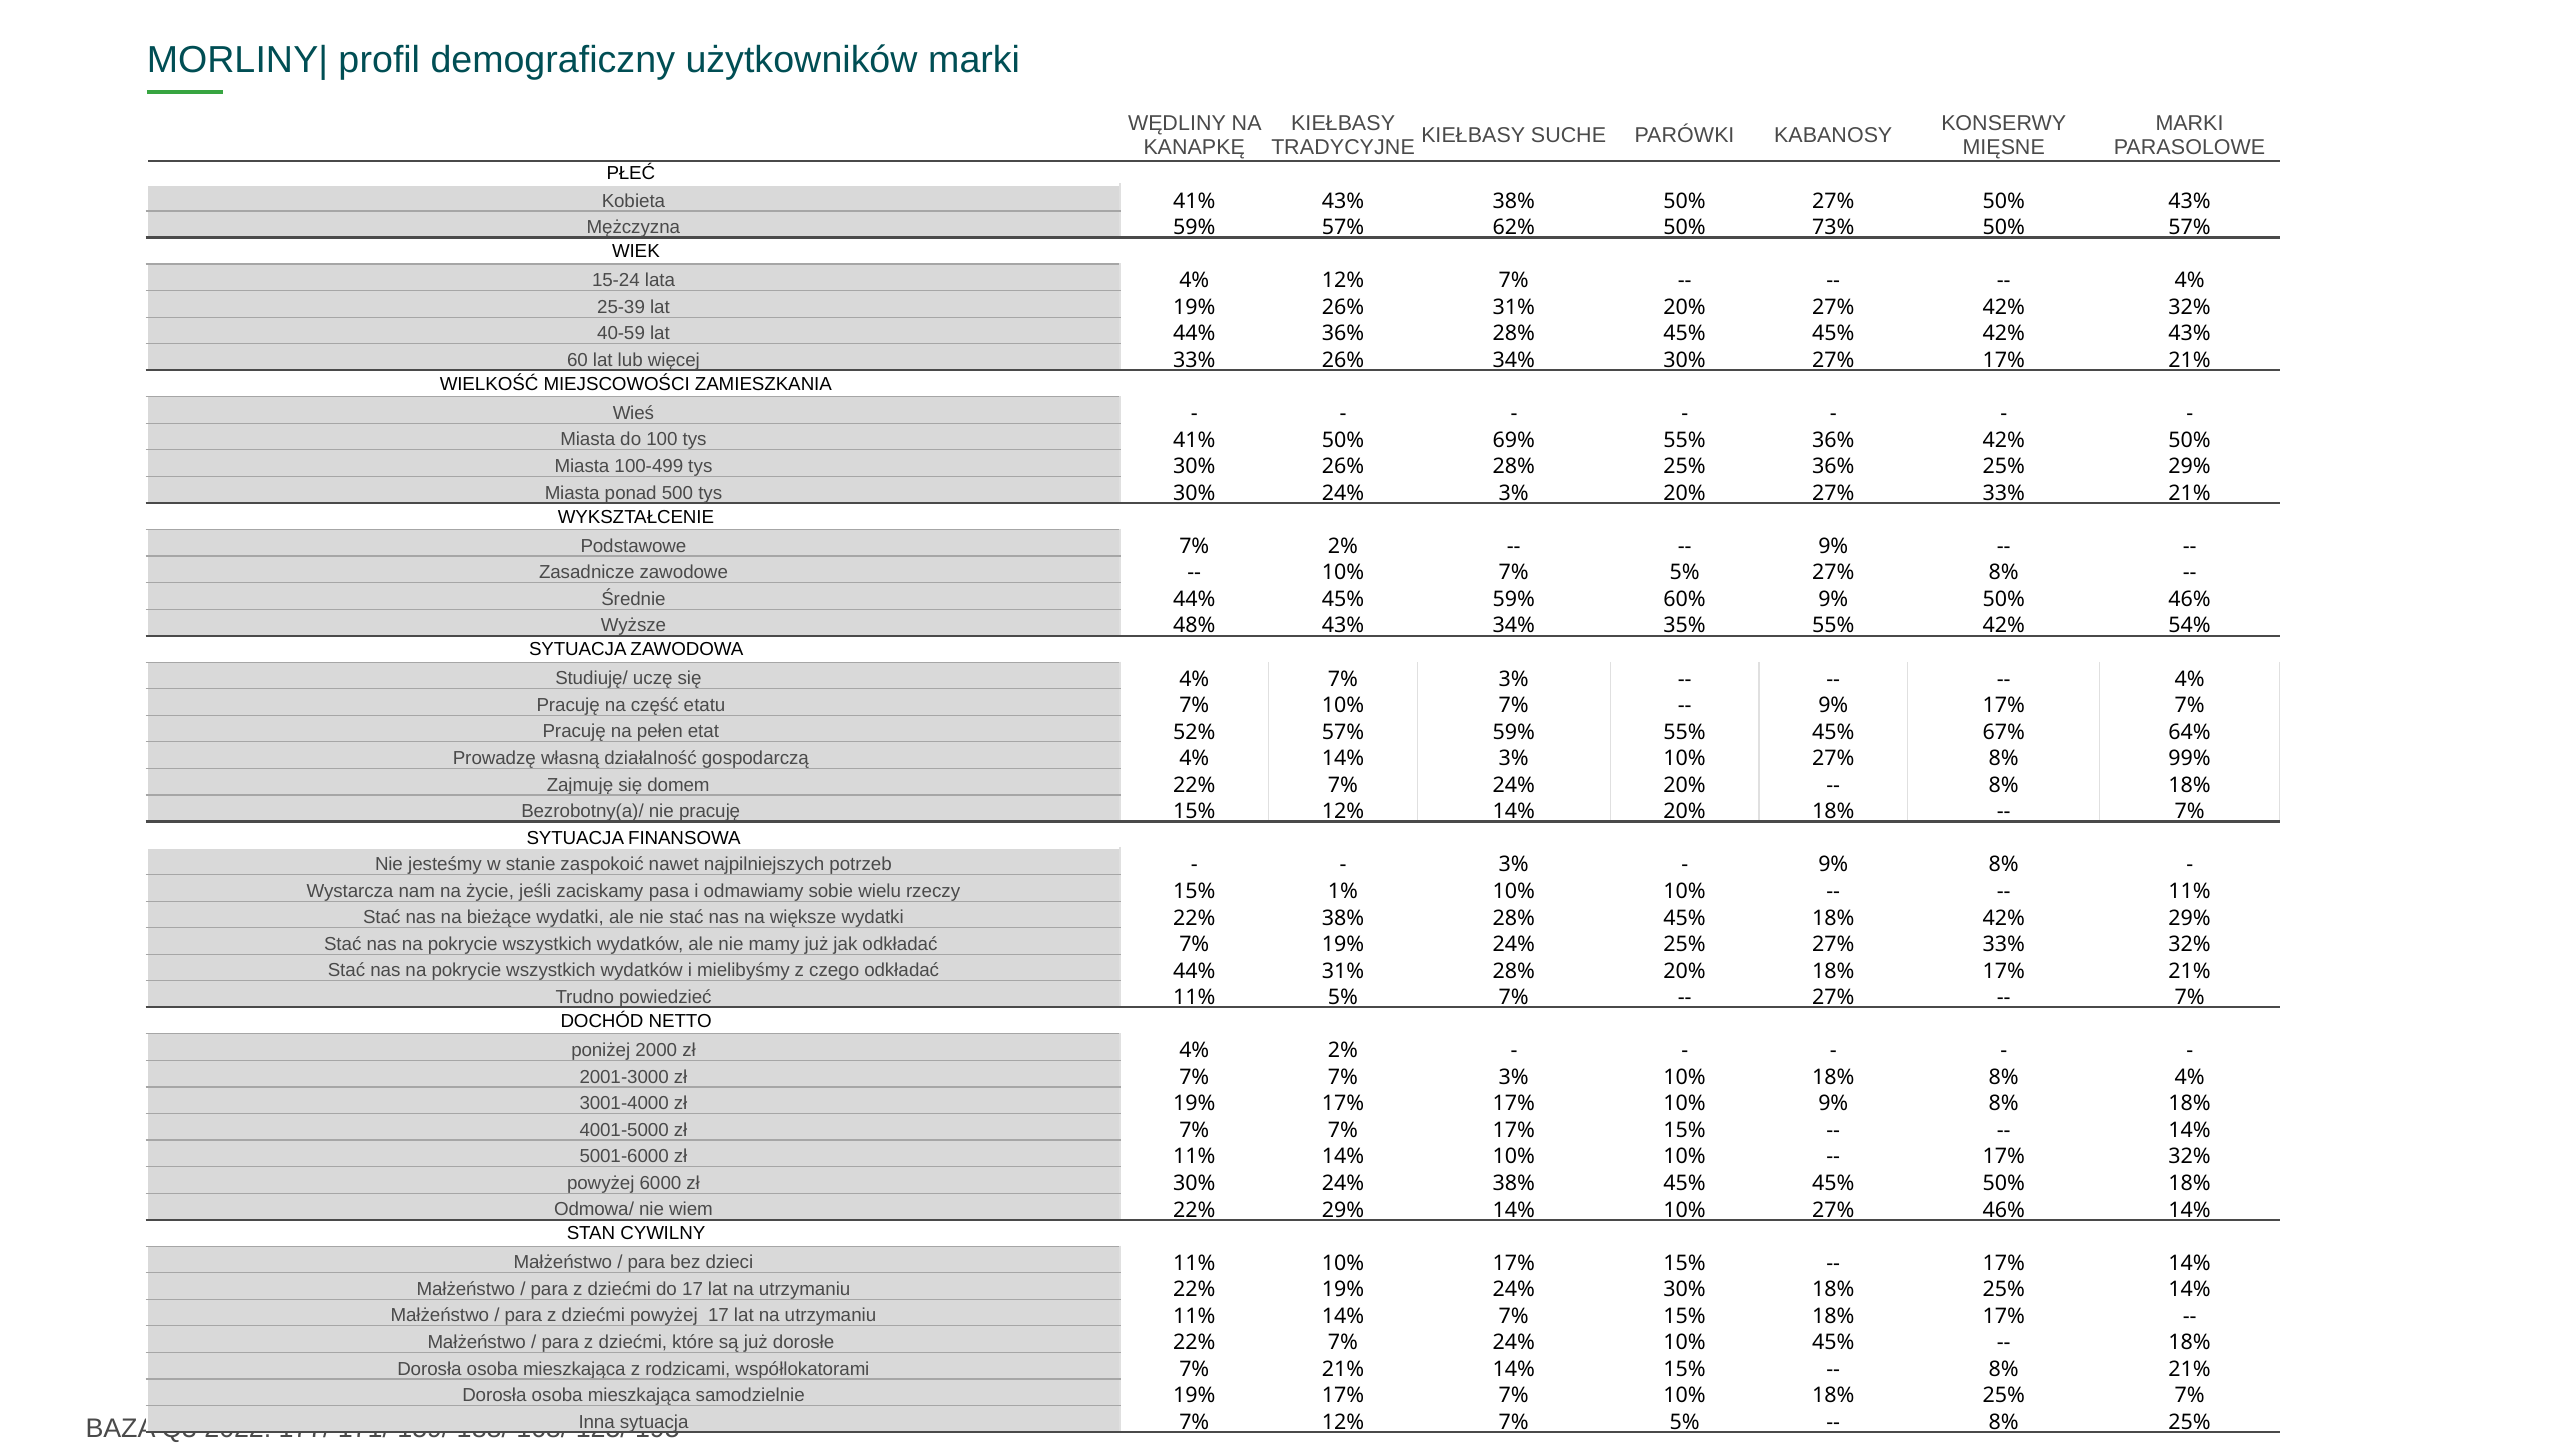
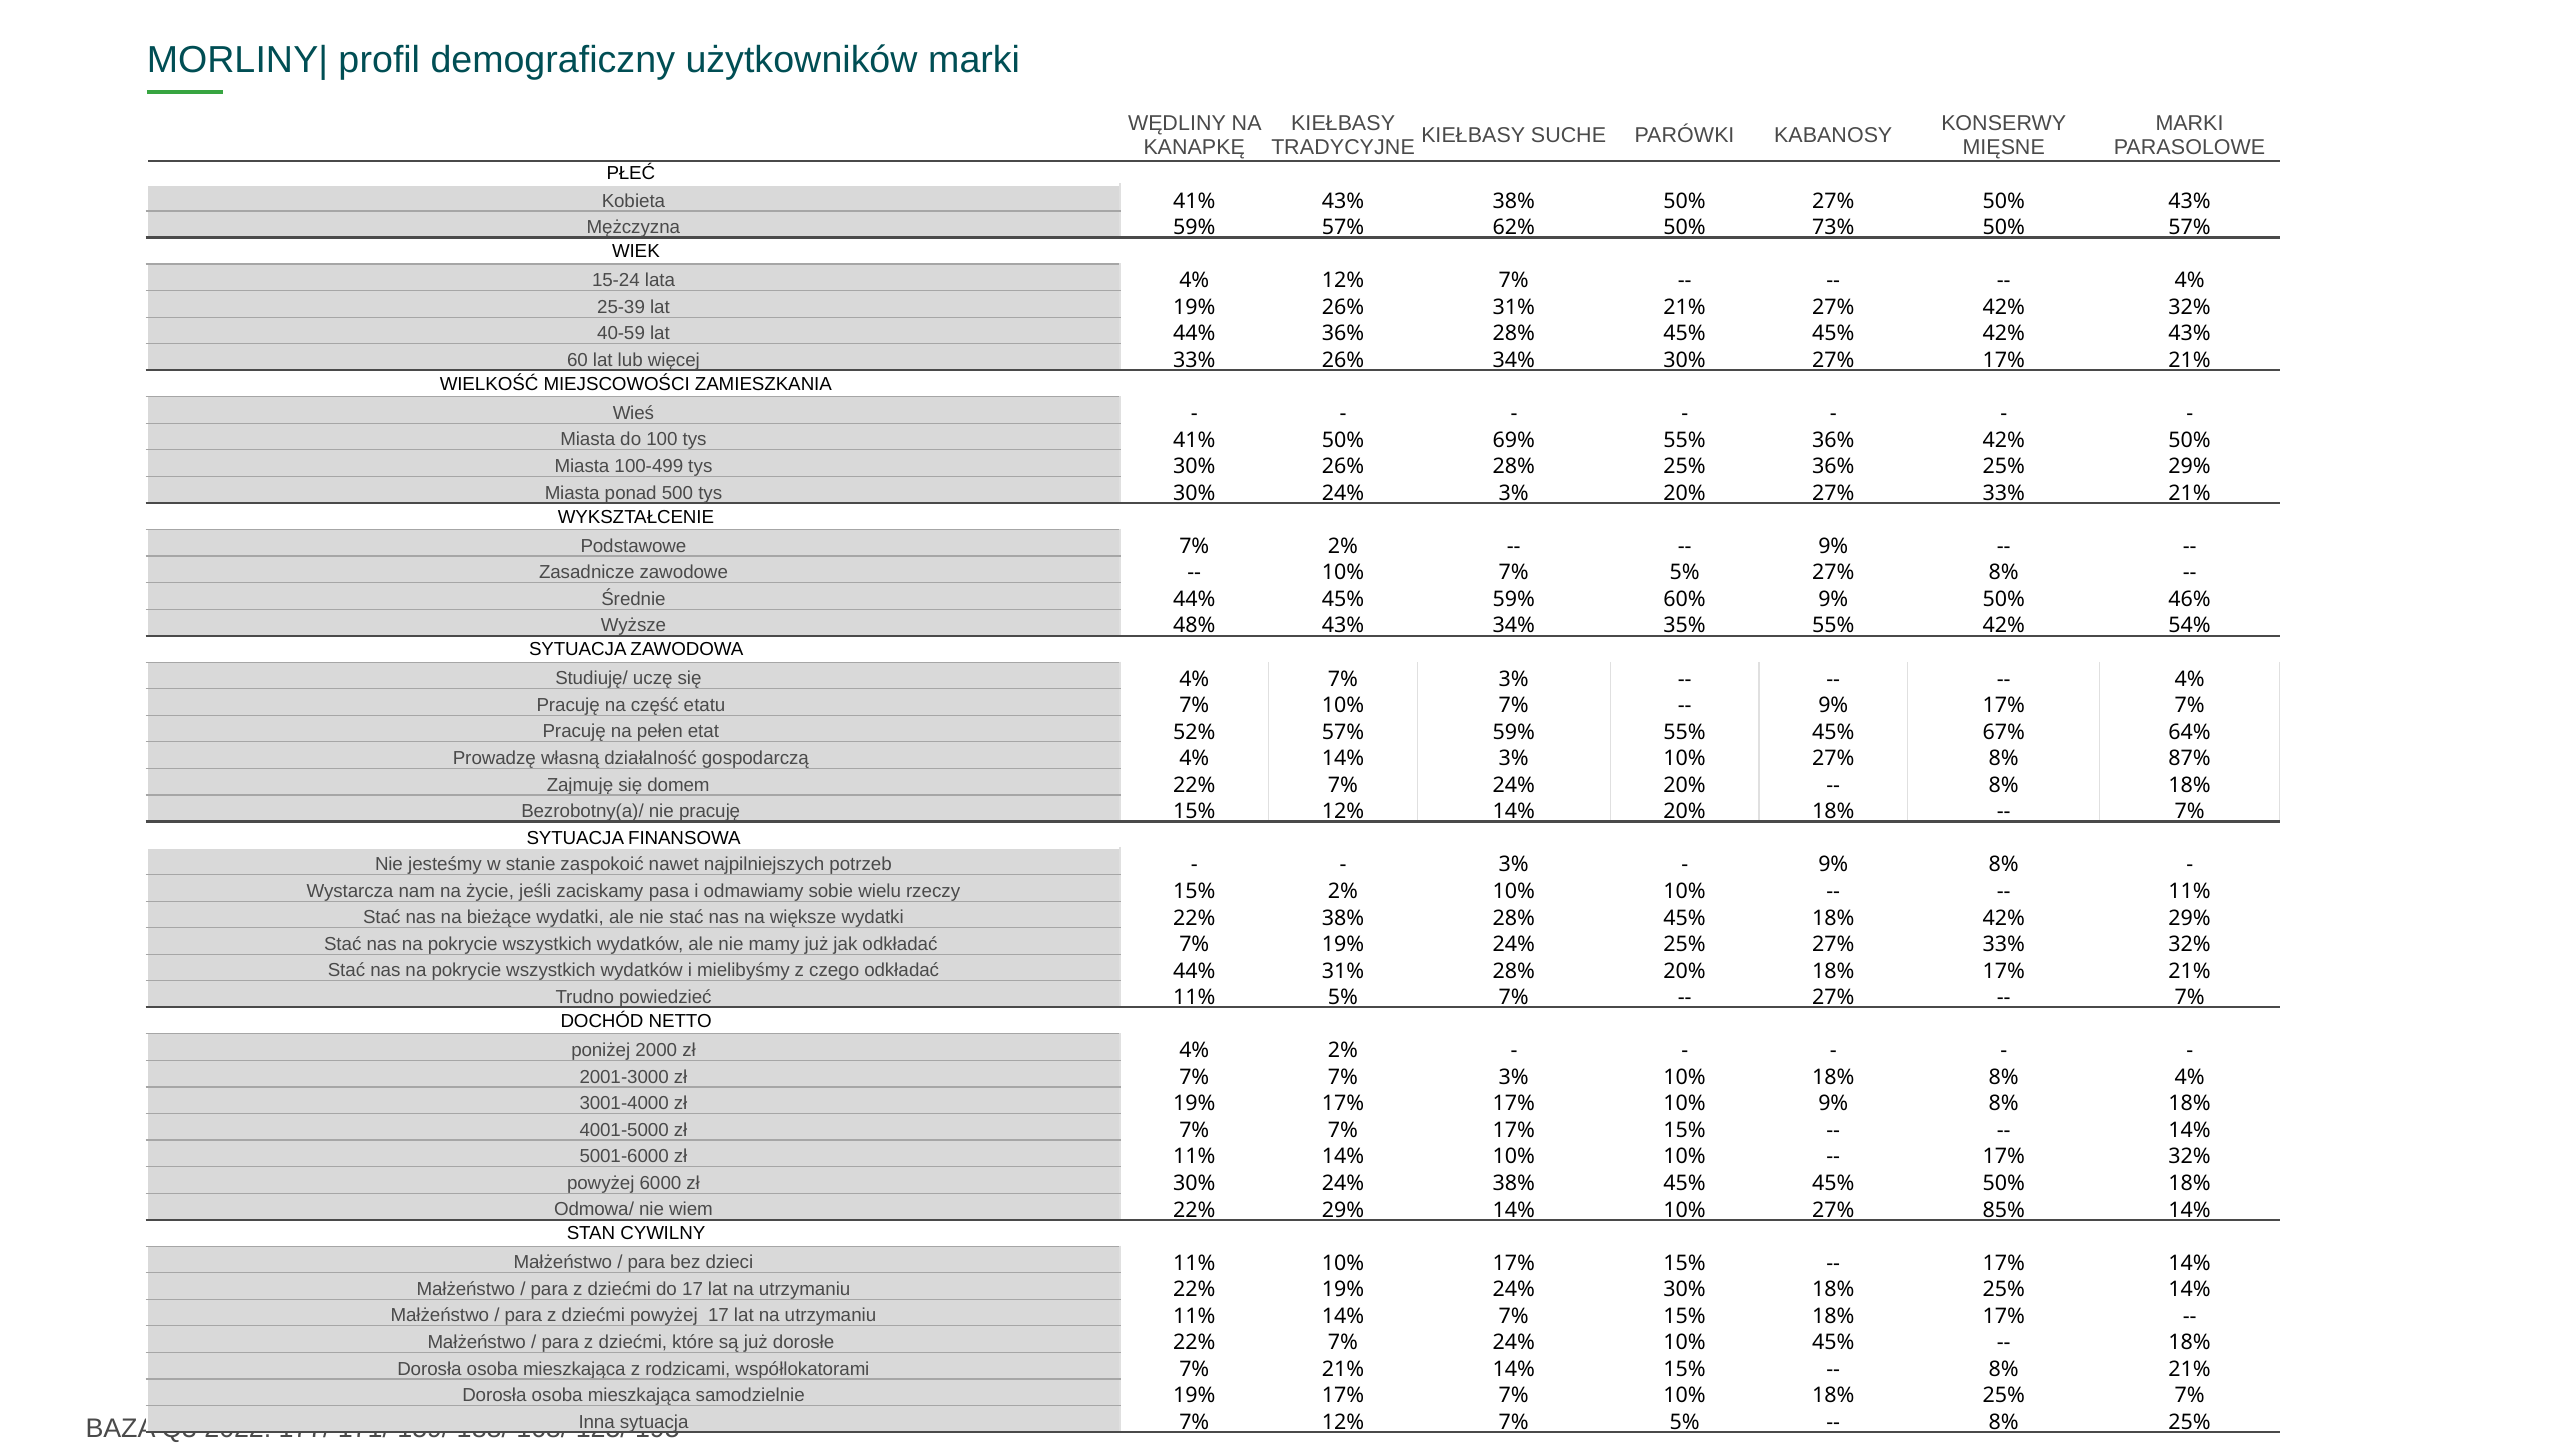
31% 20%: 20% -> 21%
99%: 99% -> 87%
15% 1%: 1% -> 2%
27% 46%: 46% -> 85%
